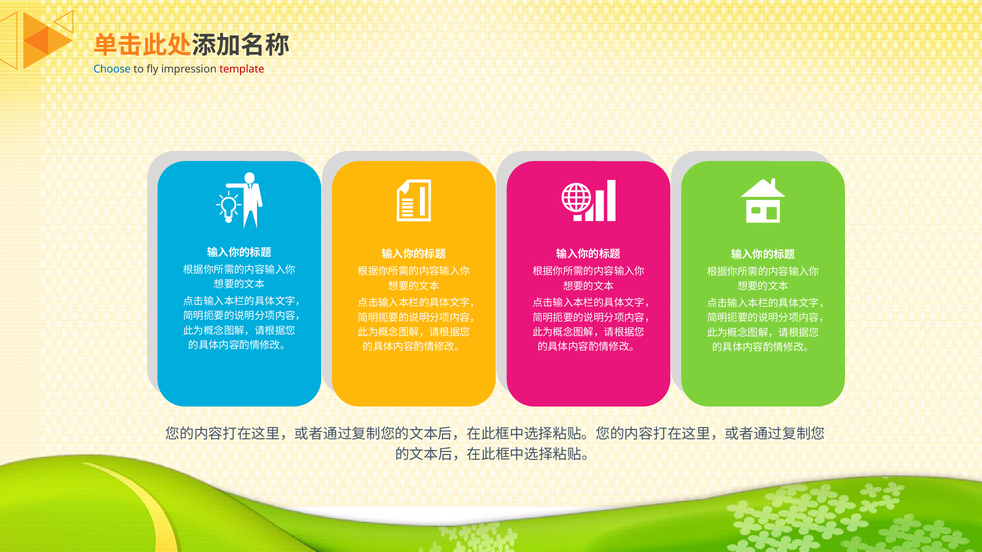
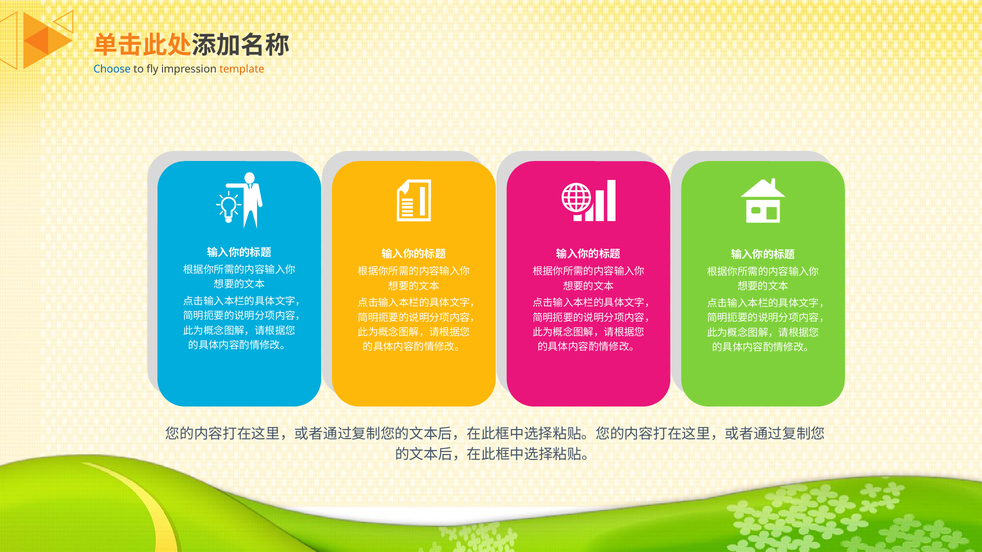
template colour: red -> orange
